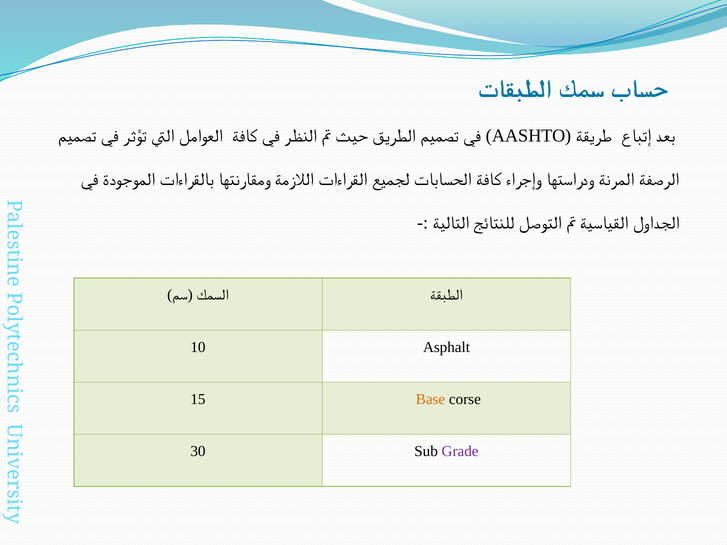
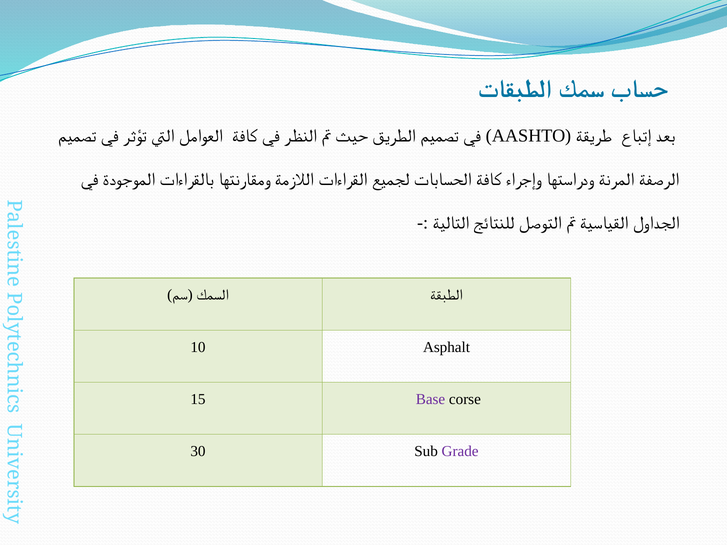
Base colour: orange -> purple
